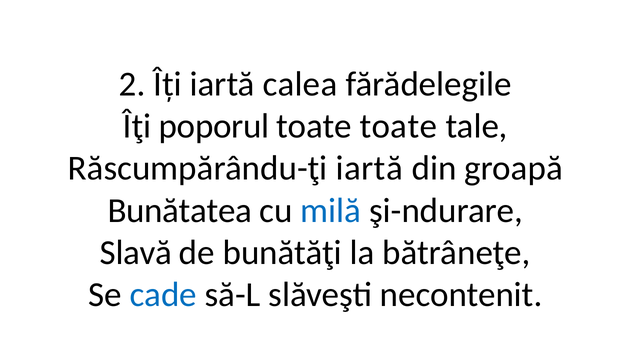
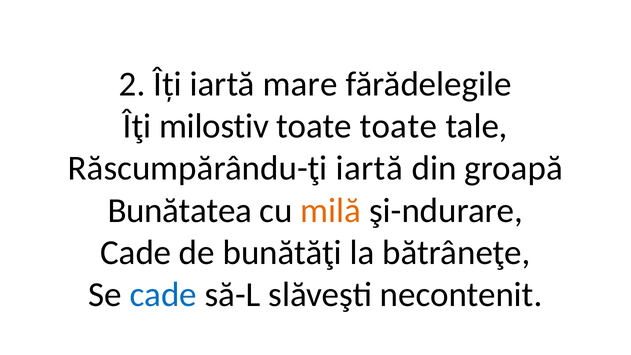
calea: calea -> mare
poporul: poporul -> milostiv
milă colour: blue -> orange
Slavă at (136, 252): Slavă -> Cade
